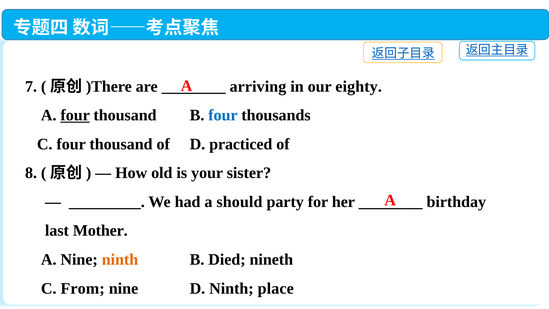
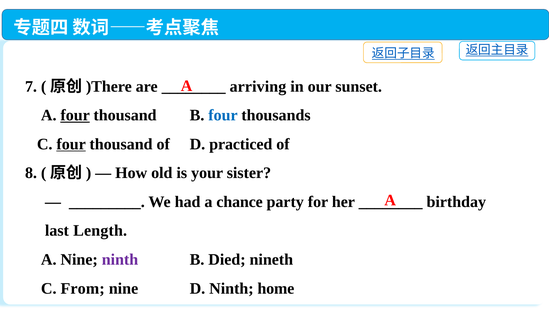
eighty: eighty -> sunset
four at (71, 144) underline: none -> present
should: should -> chance
Mother: Mother -> Length
ninth at (120, 259) colour: orange -> purple
place: place -> home
